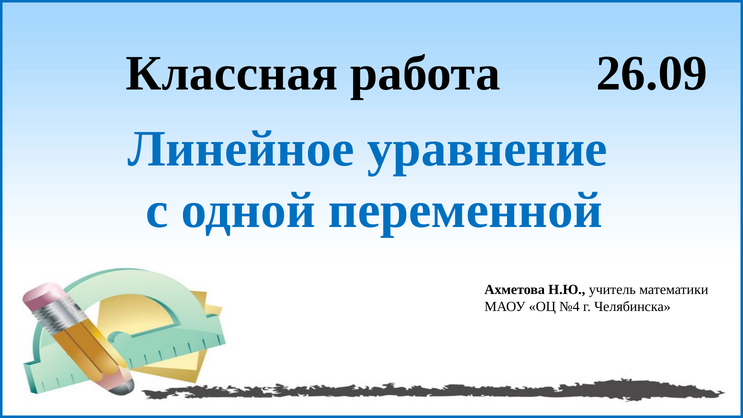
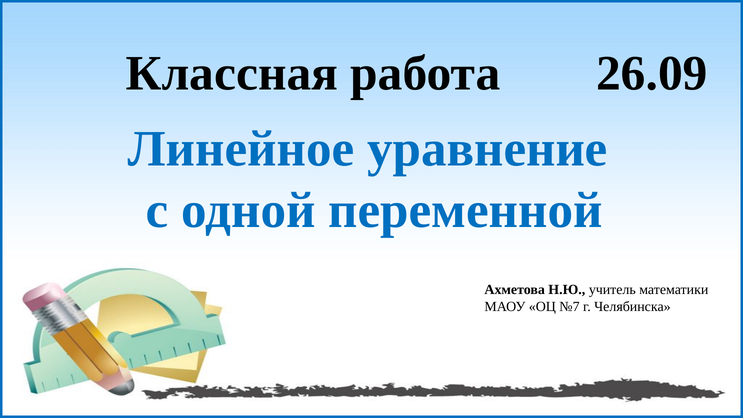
№4: №4 -> №7
